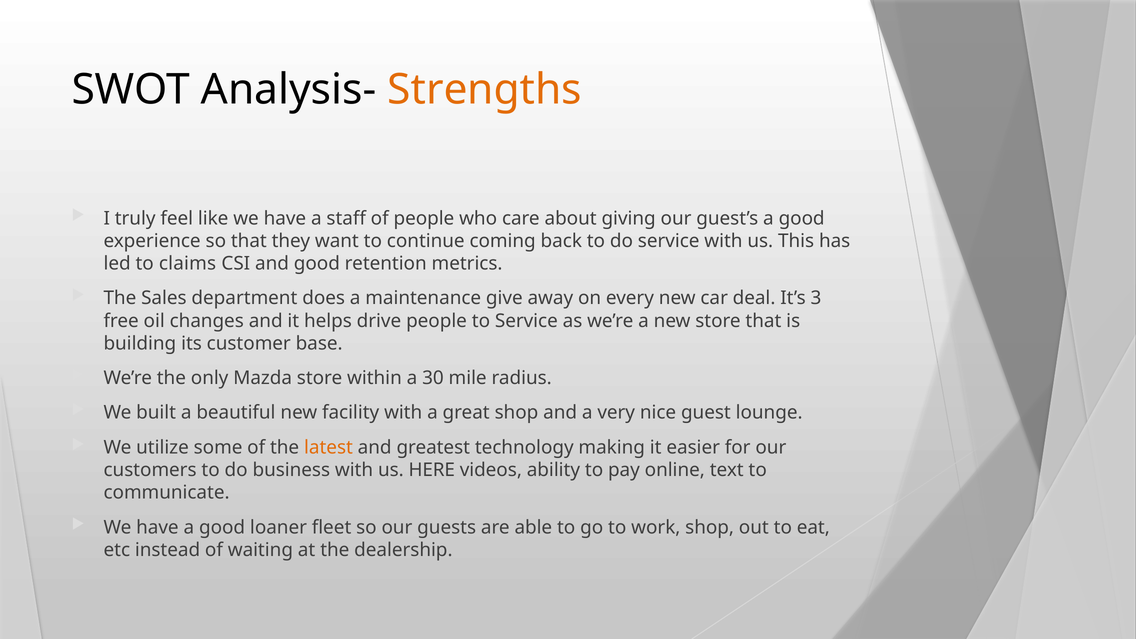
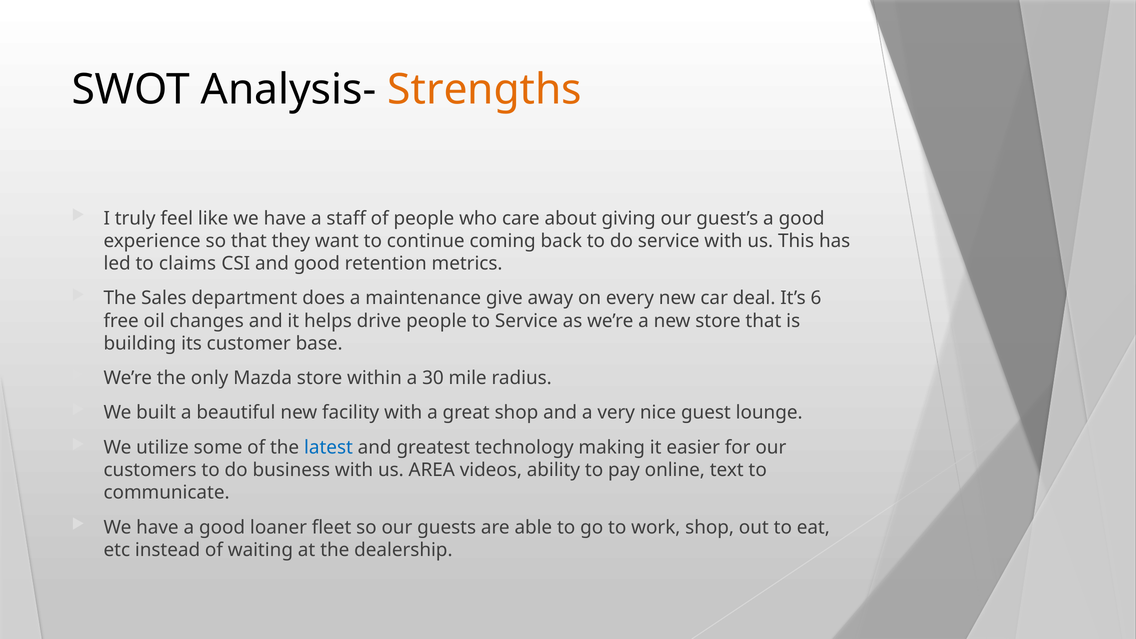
3: 3 -> 6
latest colour: orange -> blue
HERE: HERE -> AREA
